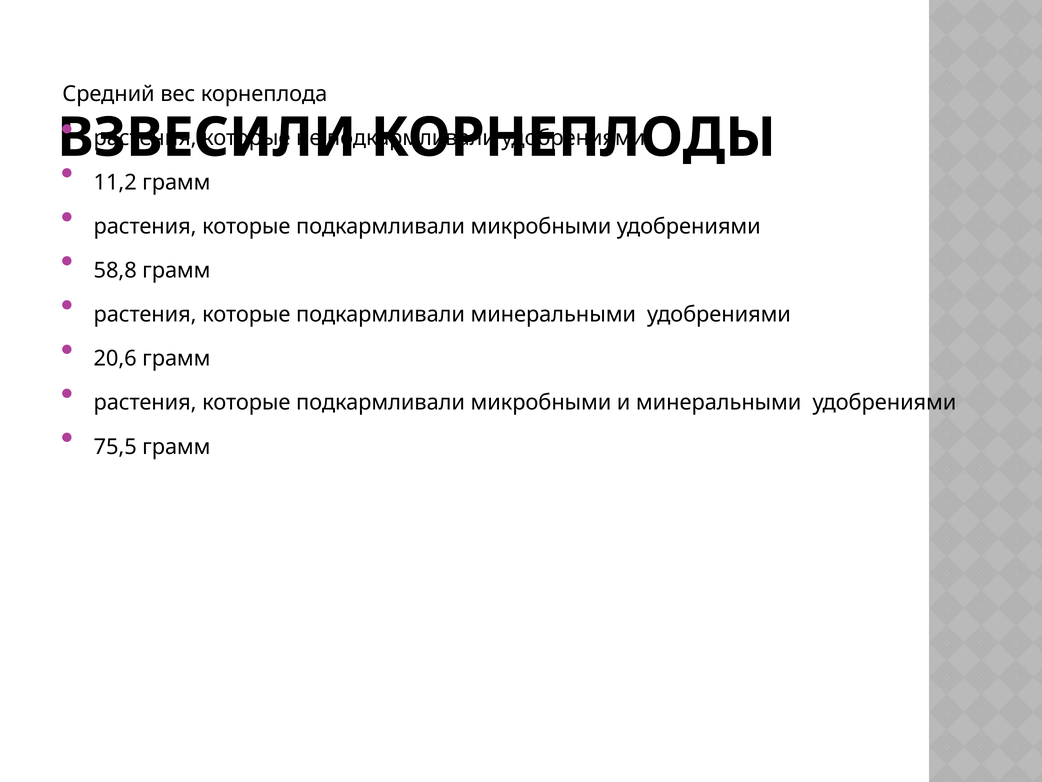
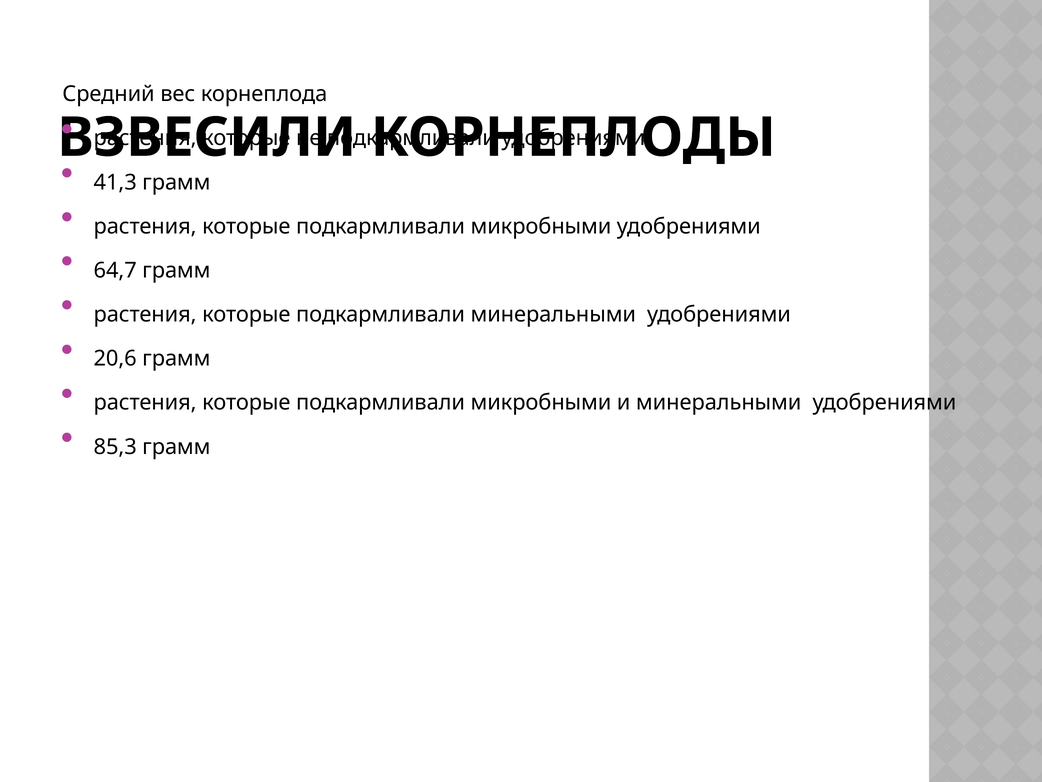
11,2: 11,2 -> 41,3
58,8: 58,8 -> 64,7
75,5: 75,5 -> 85,3
